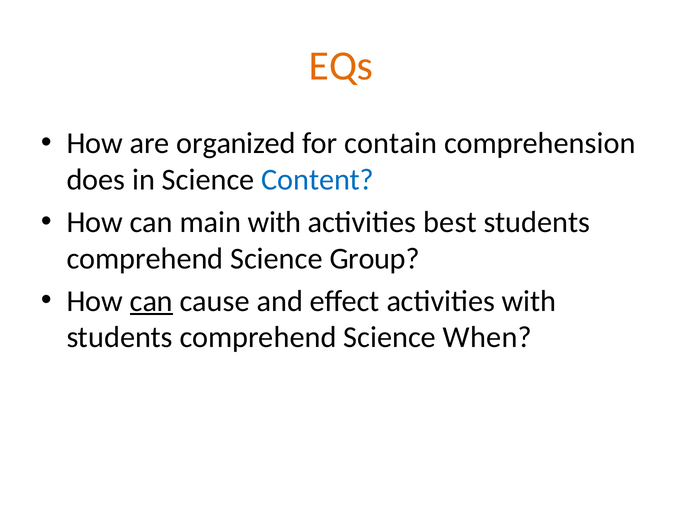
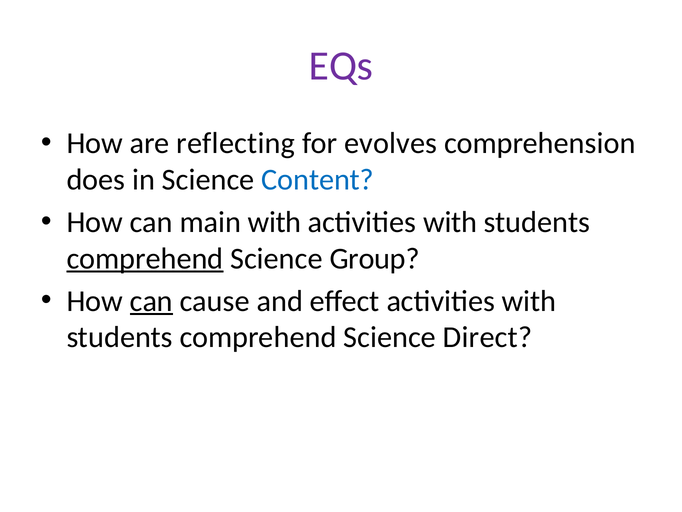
EQs colour: orange -> purple
organized: organized -> reflecting
contain: contain -> evolves
best at (450, 222): best -> with
comprehend at (145, 258) underline: none -> present
When: When -> Direct
